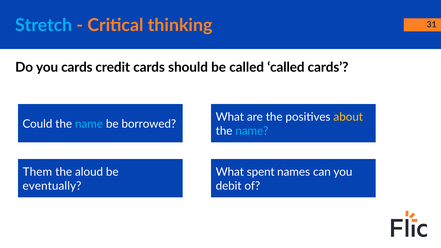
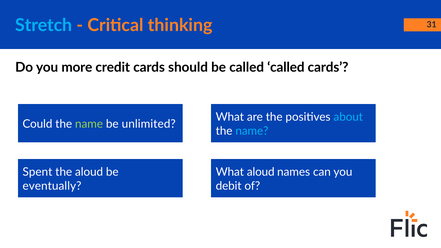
you cards: cards -> more
about colour: yellow -> light blue
name at (89, 124) colour: light blue -> light green
borrowed: borrowed -> unlimited
Them: Them -> Spent
What spent: spent -> aloud
